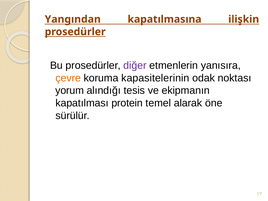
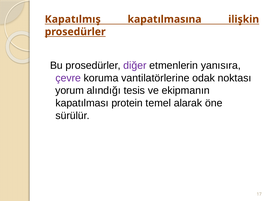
Yangından: Yangından -> Kapatılmış
çevre colour: orange -> purple
kapasitelerinin: kapasitelerinin -> vantilatörlerine
